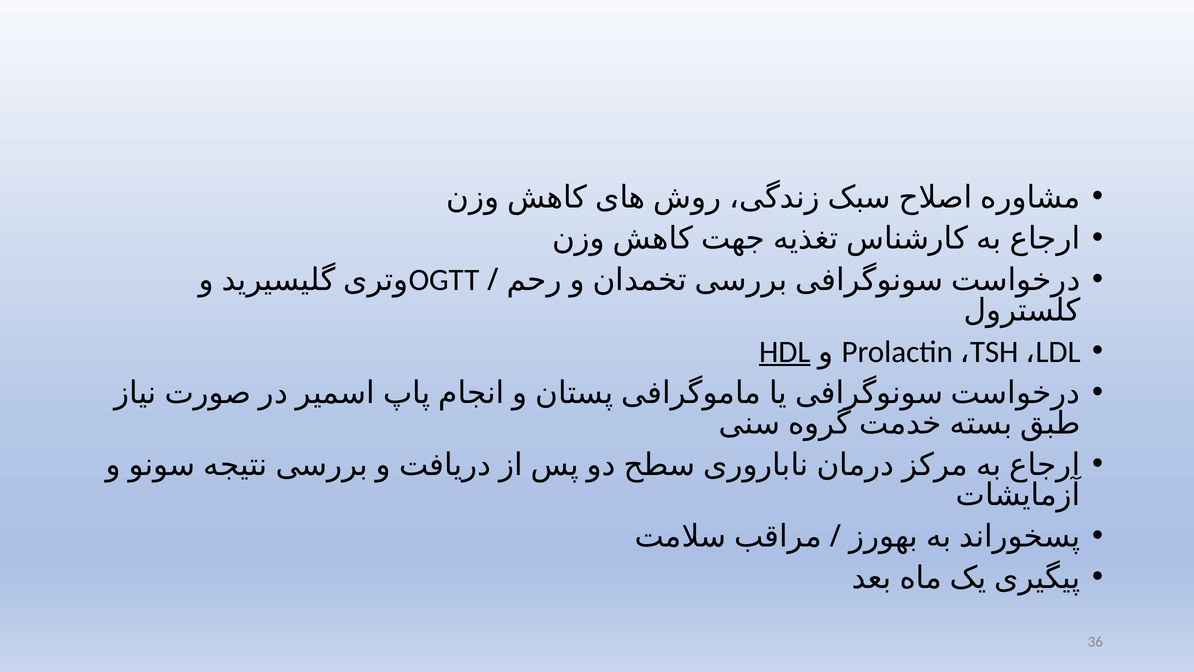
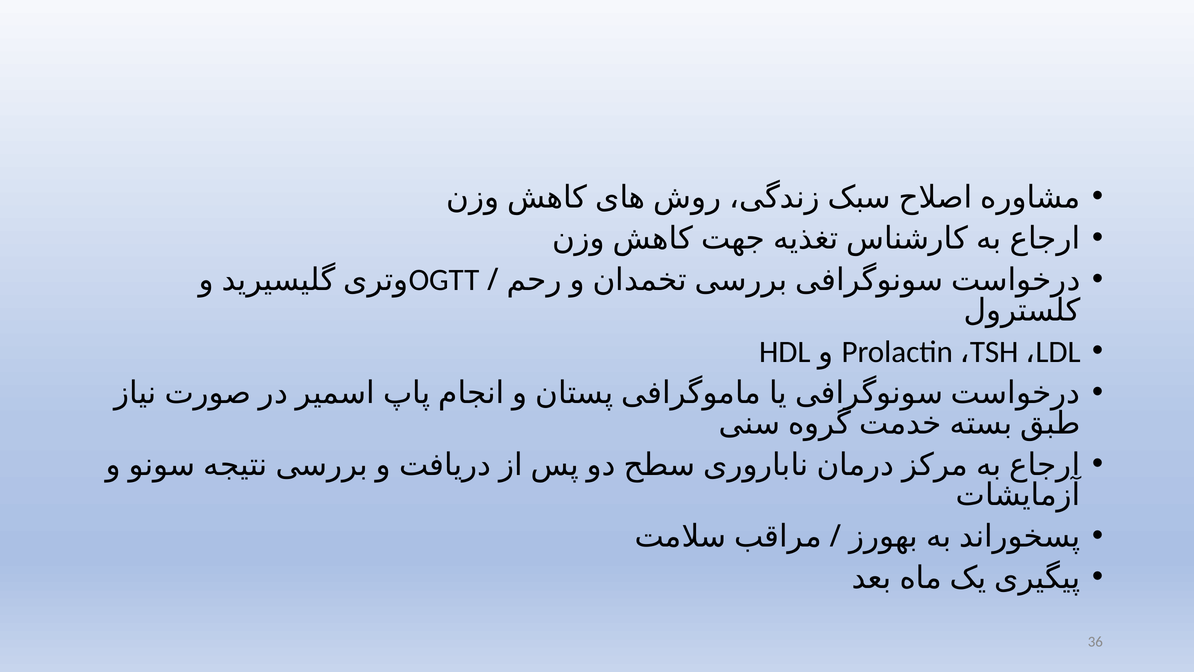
HDL underline: present -> none
